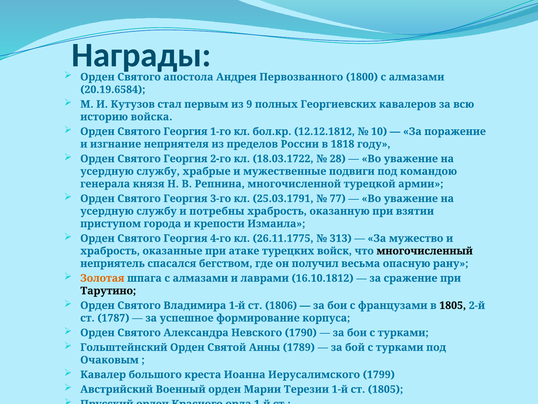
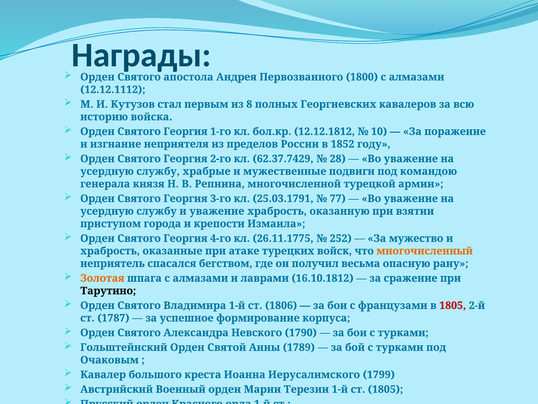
20.19.6584: 20.19.6584 -> 12.12.1112
9: 9 -> 8
1818: 1818 -> 1852
18.03.1722: 18.03.1722 -> 62.37.7429
и потребны: потребны -> уважение
313: 313 -> 252
многочисленный colour: black -> orange
1805 at (453, 305) colour: black -> red
